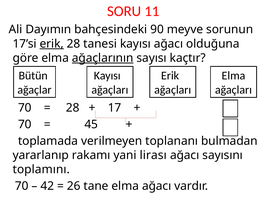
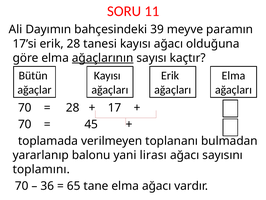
90: 90 -> 39
sorunun: sorunun -> paramın
erik at (52, 44) underline: present -> none
rakamı: rakamı -> balonu
42: 42 -> 36
26: 26 -> 65
